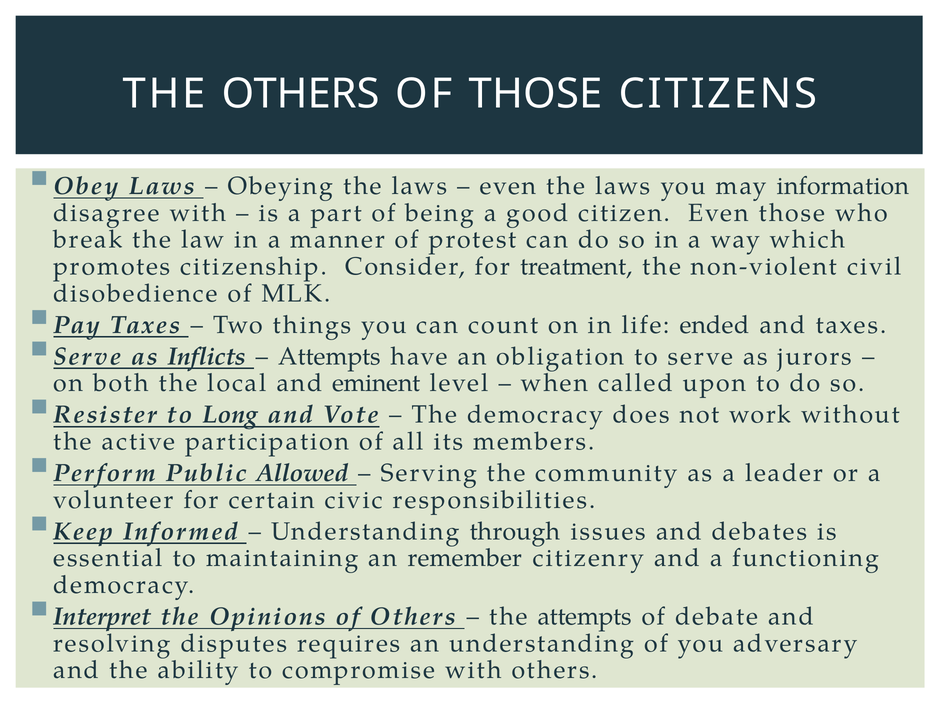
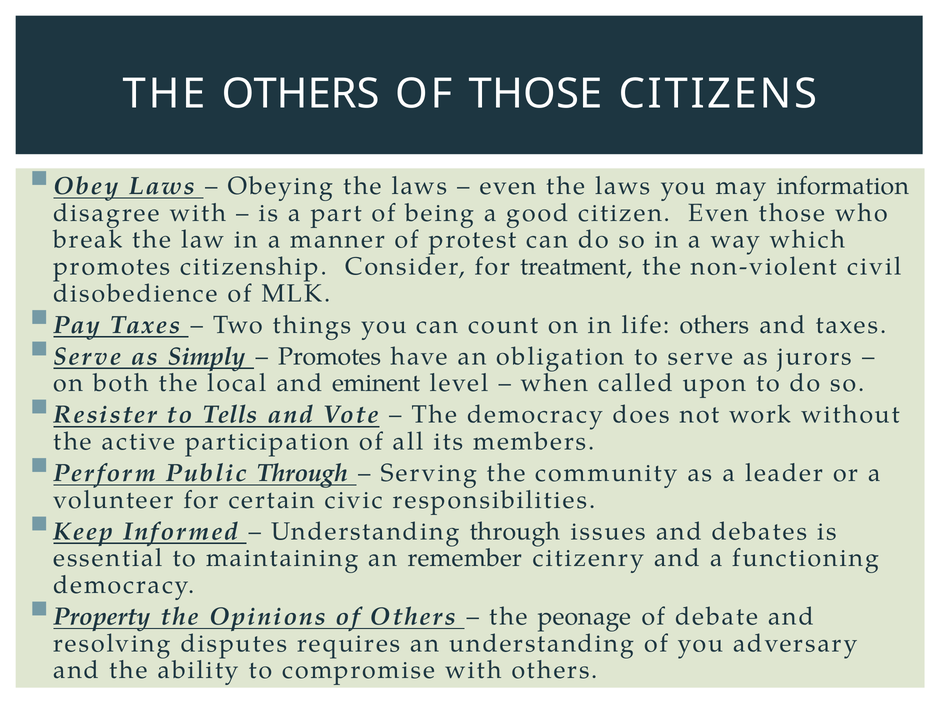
life ended: ended -> others
Inflicts: Inflicts -> Simply
Attempts at (330, 356): Attempts -> Promotes
Long: Long -> Tells
Public Allowed: Allowed -> Through
Interpret: Interpret -> Property
the attempts: attempts -> peonage
